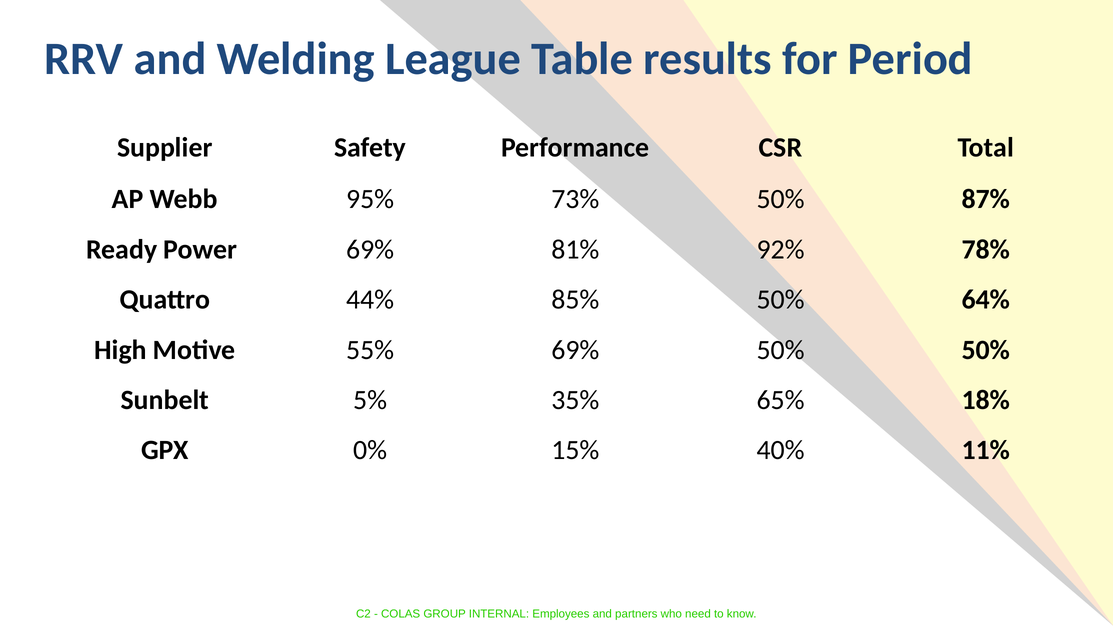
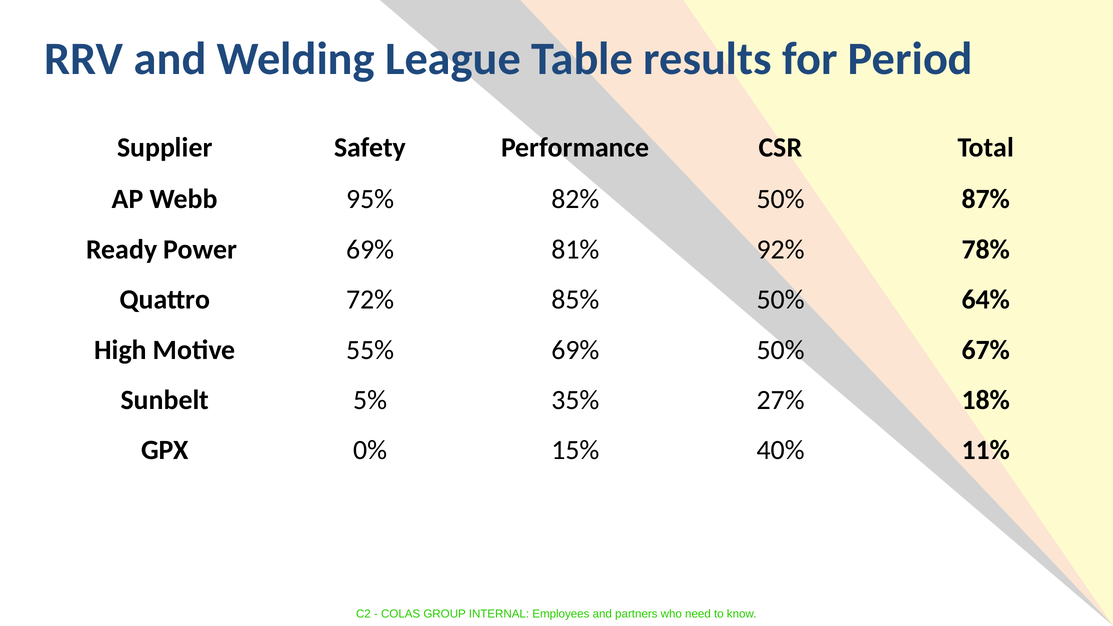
73%: 73% -> 82%
44%: 44% -> 72%
50% 50%: 50% -> 67%
65%: 65% -> 27%
